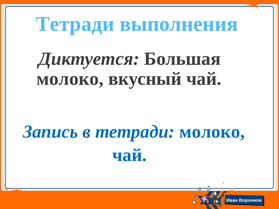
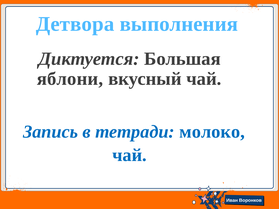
Тетради at (75, 24): Тетради -> Детвора
молоко at (70, 79): молоко -> яблони
